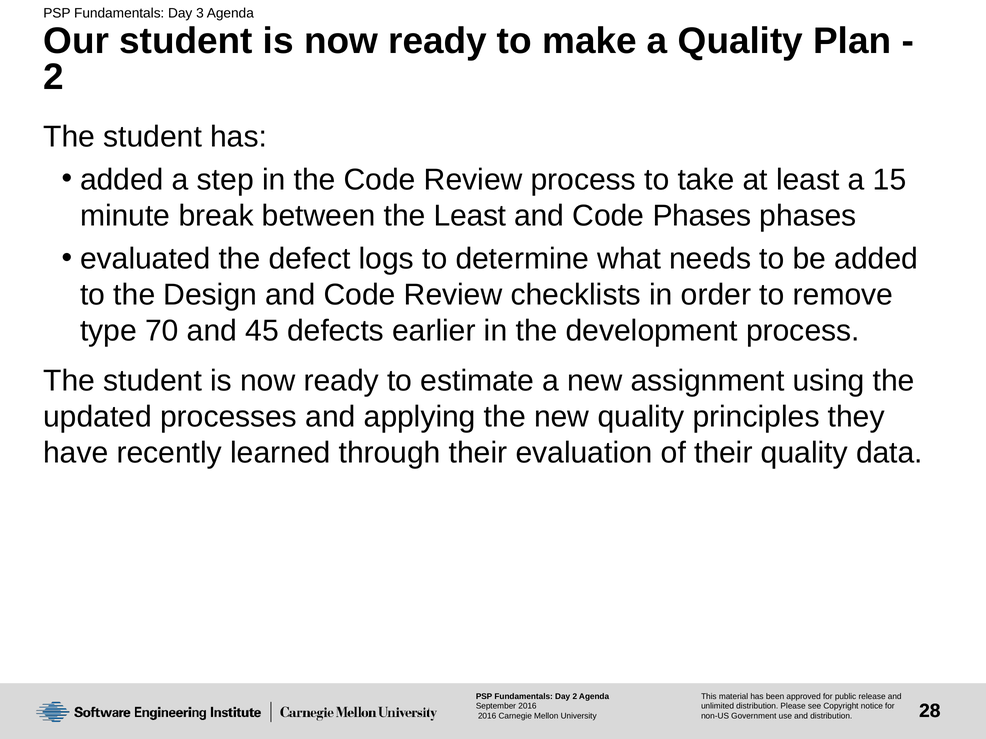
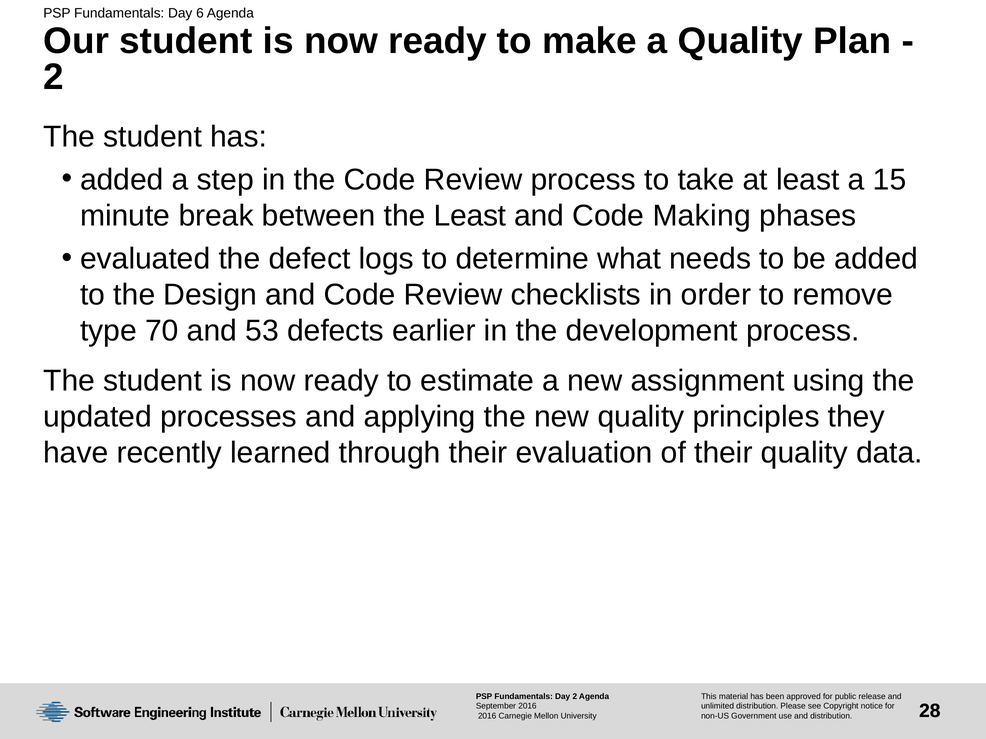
3: 3 -> 6
Code Phases: Phases -> Making
45: 45 -> 53
